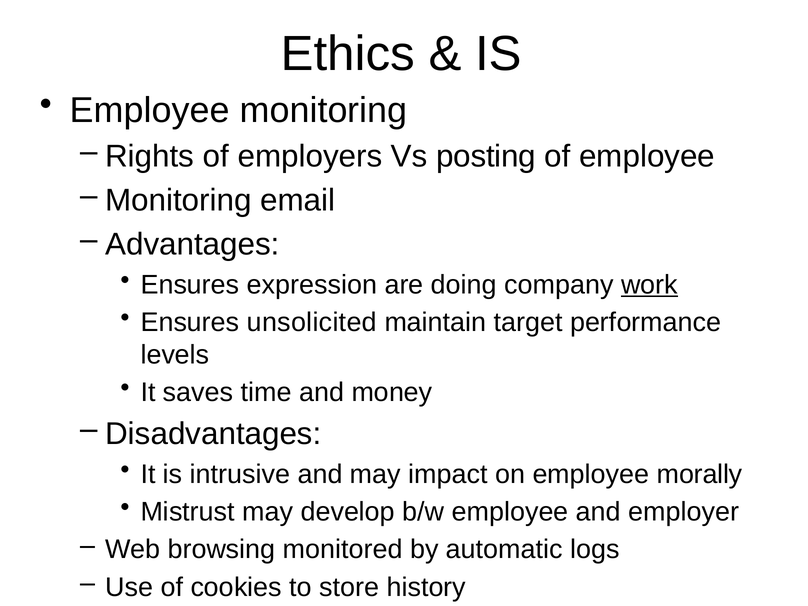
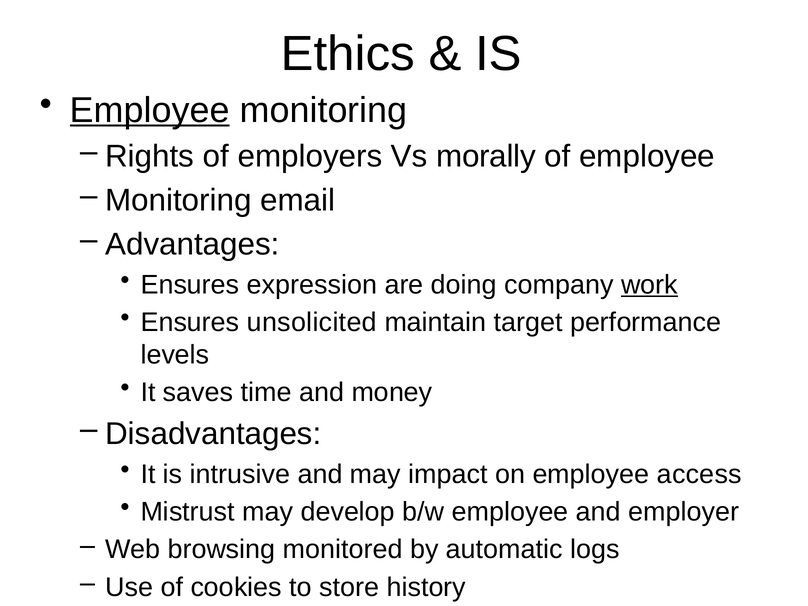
Employee at (150, 110) underline: none -> present
posting: posting -> morally
morally: morally -> access
